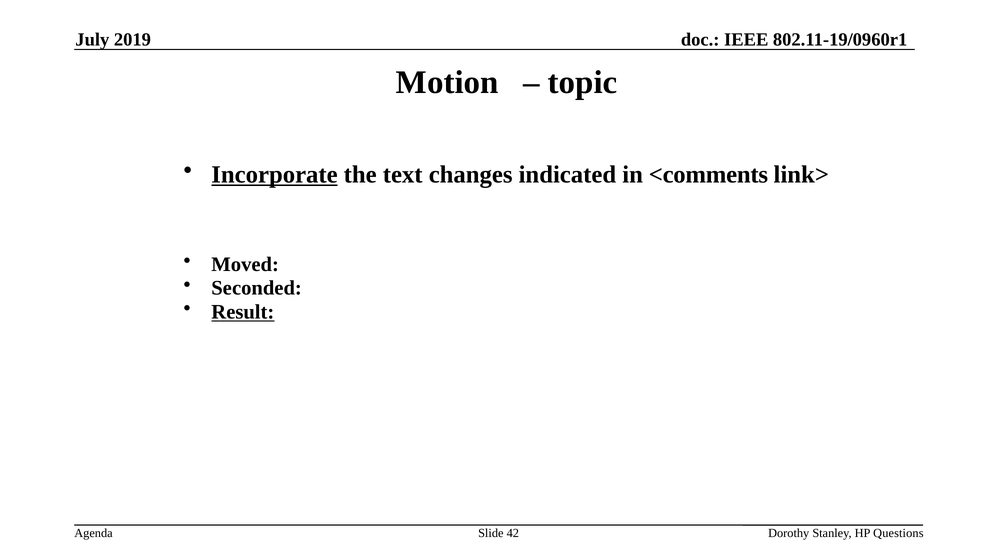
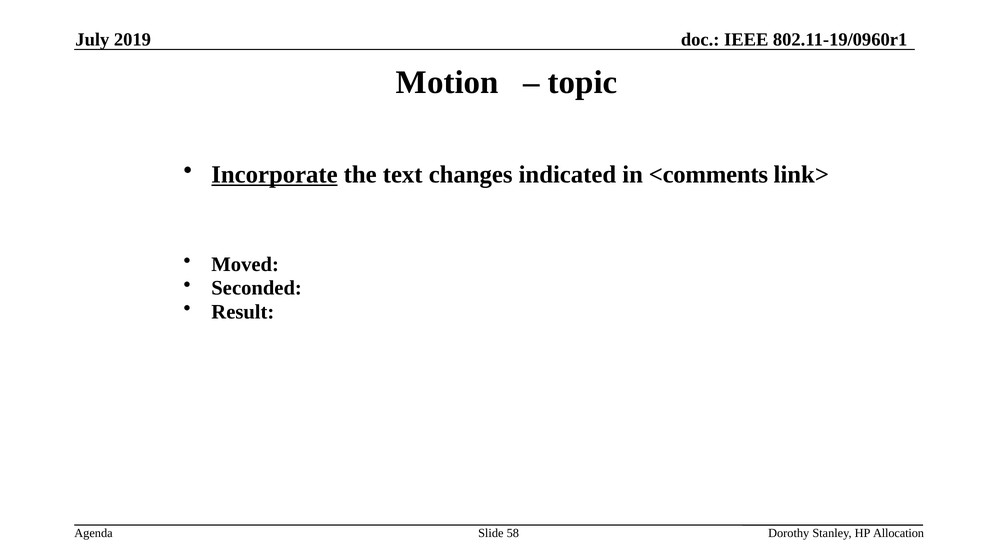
Result underline: present -> none
42: 42 -> 58
Questions: Questions -> Allocation
